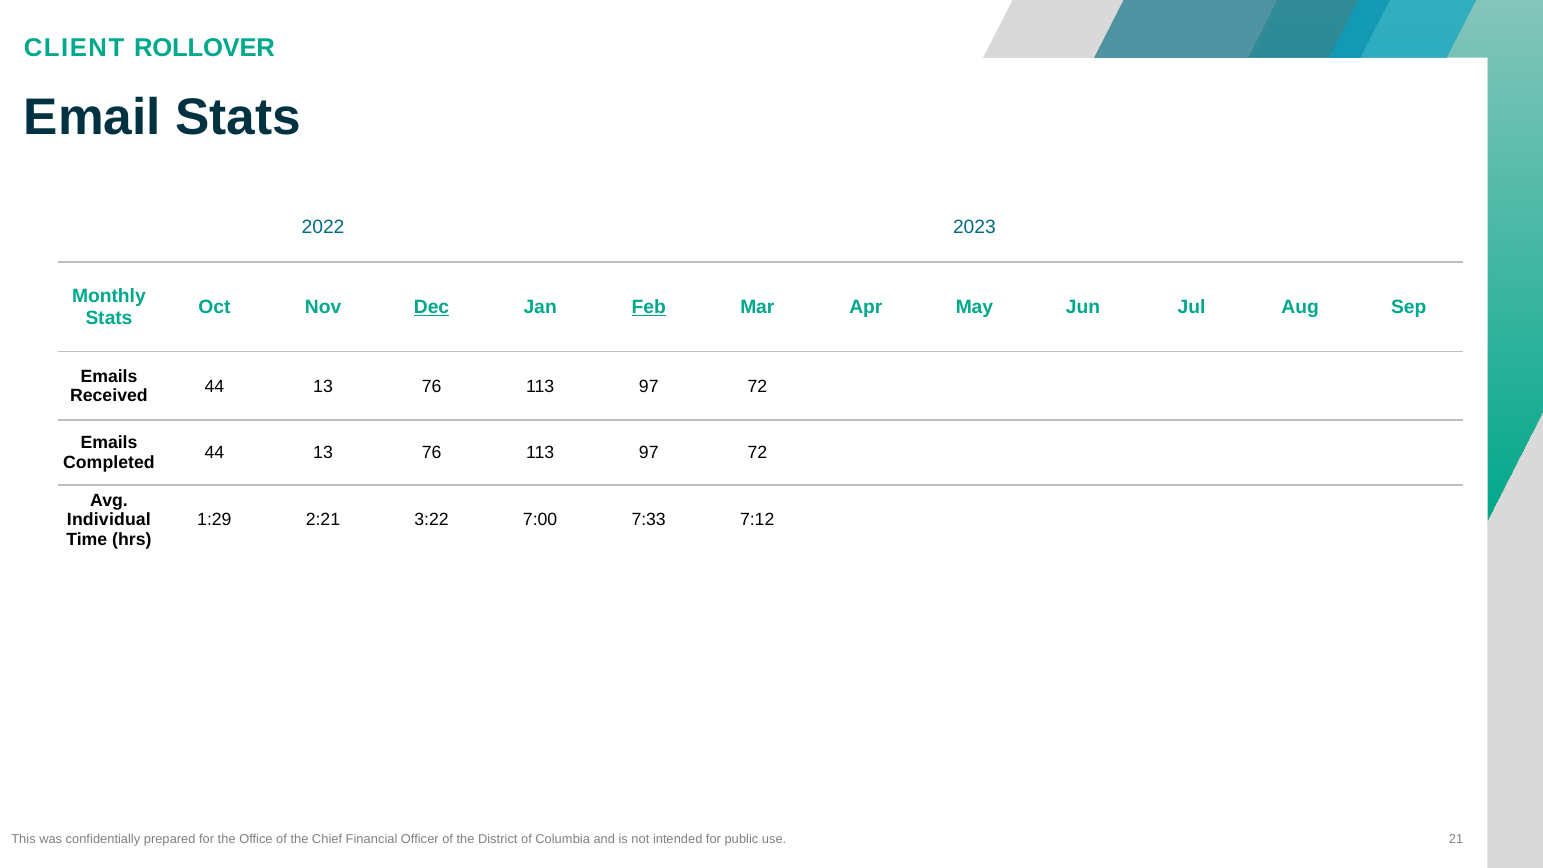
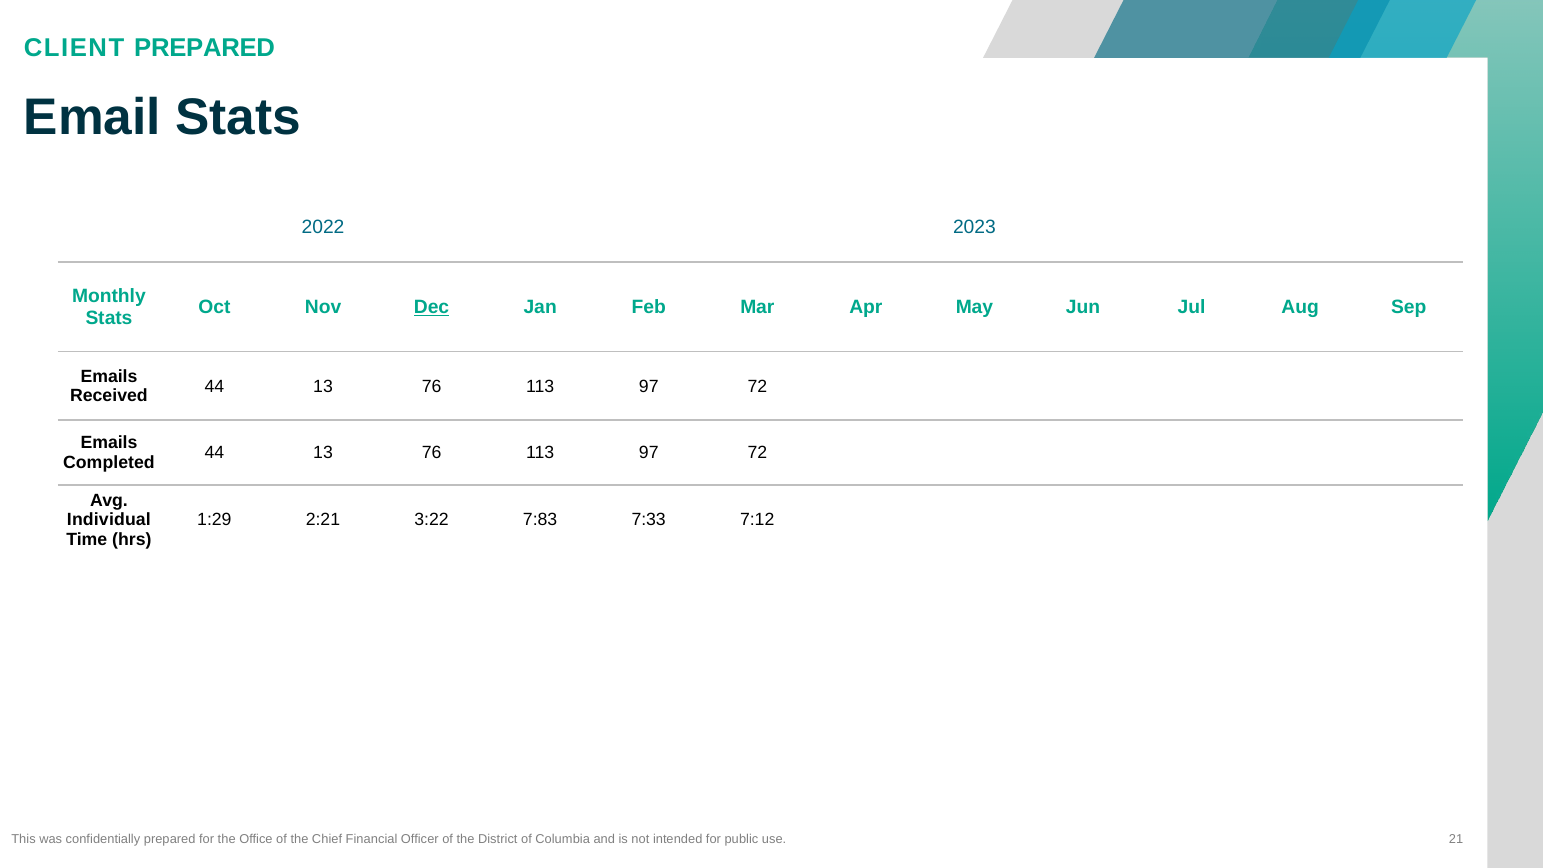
CLIENT ROLLOVER: ROLLOVER -> PREPARED
Feb underline: present -> none
7:00: 7:00 -> 7:83
